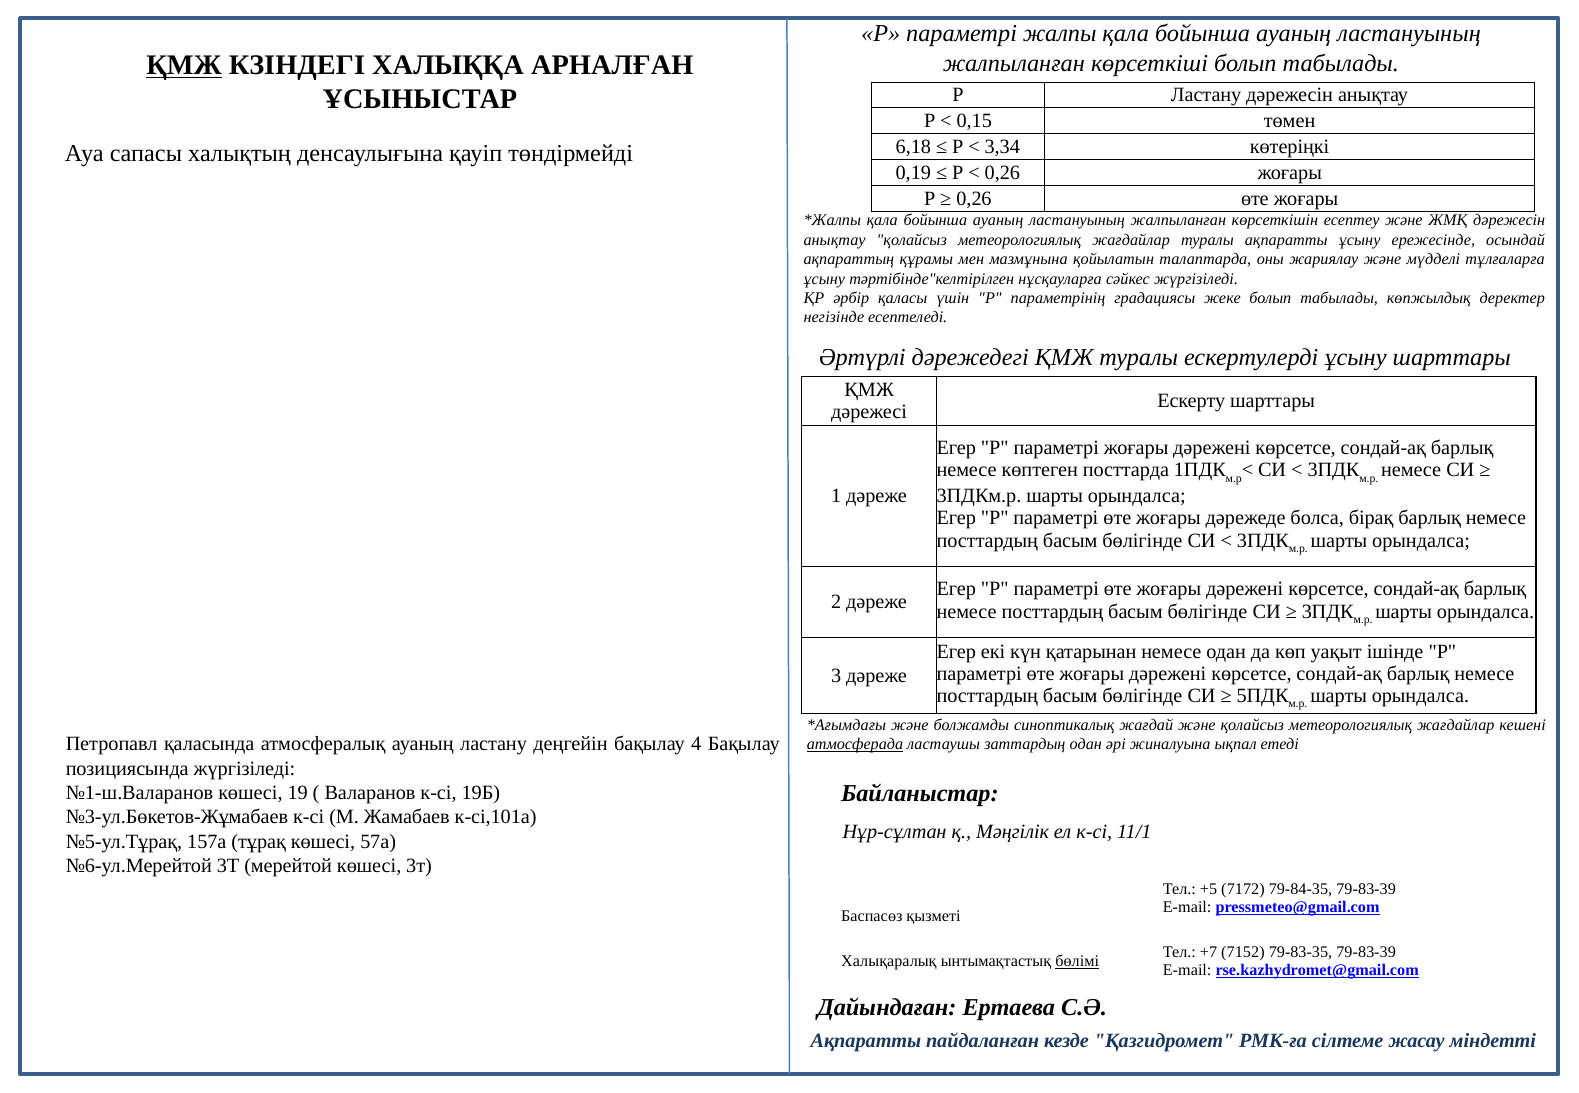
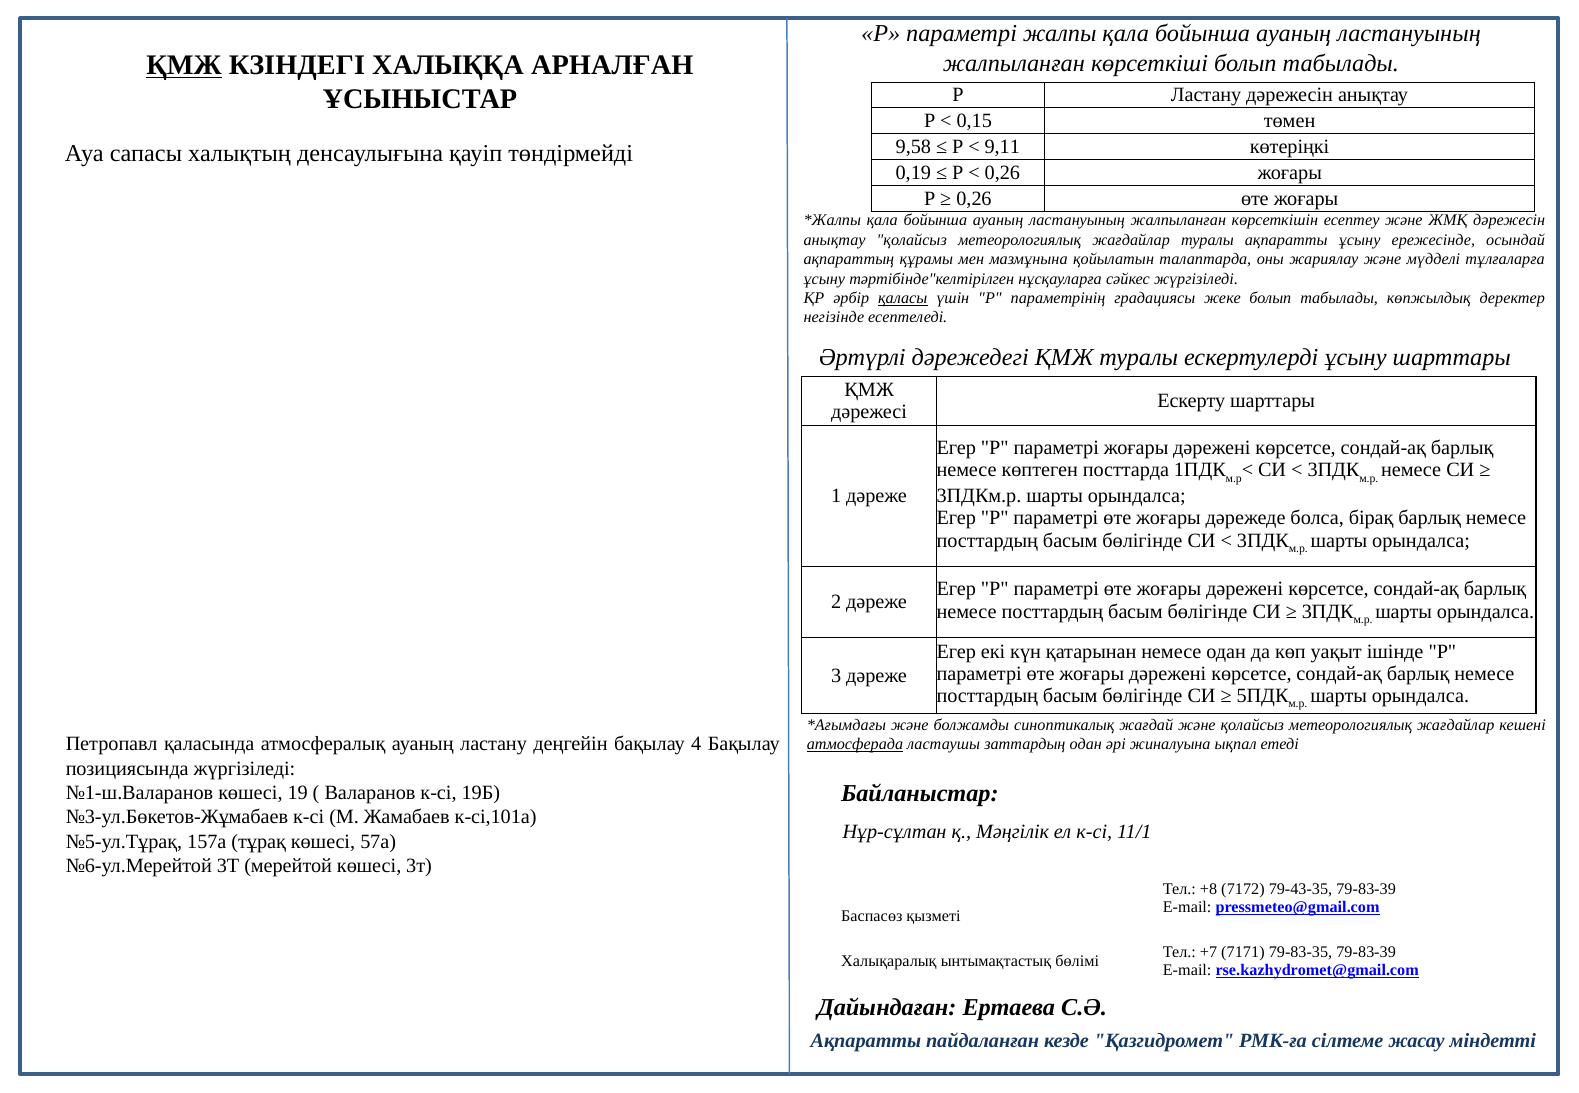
6,18: 6,18 -> 9,58
3,34: 3,34 -> 9,11
қаласы underline: none -> present
+5: +5 -> +8
79-84-35: 79-84-35 -> 79-43-35
7152: 7152 -> 7171
бөлімі underline: present -> none
